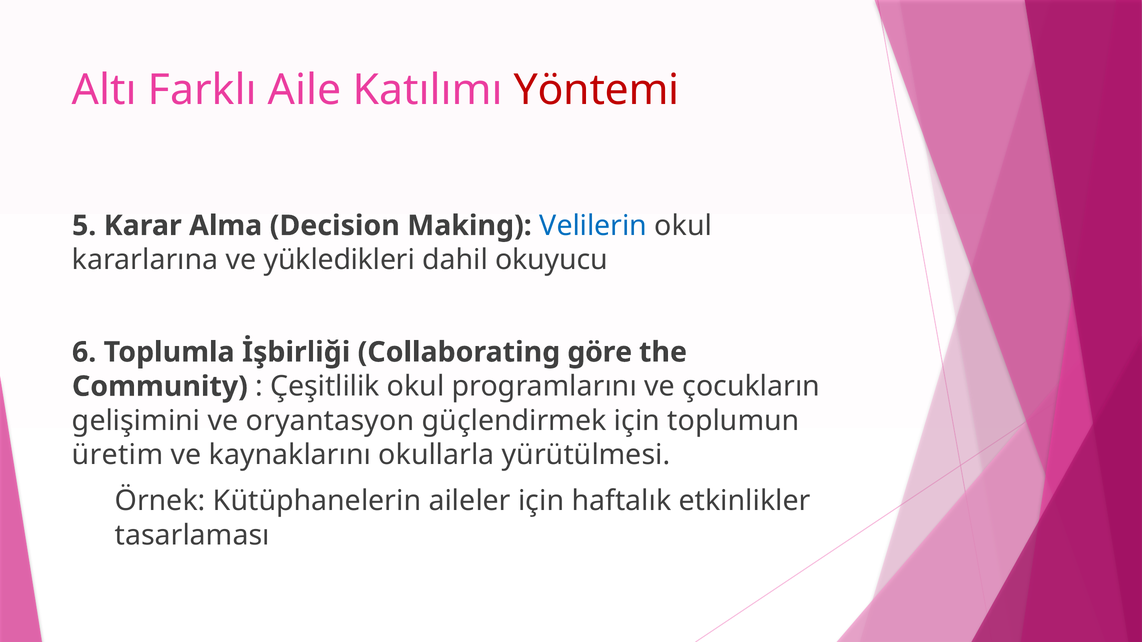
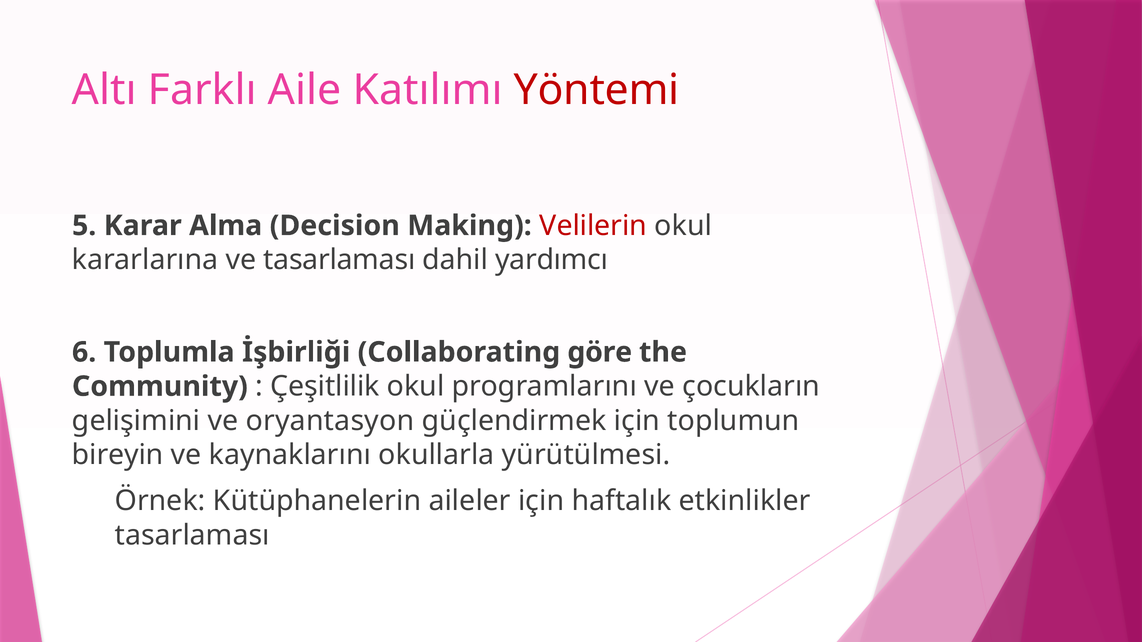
Velilerin colour: blue -> red
ve yükledikleri: yükledikleri -> tasarlaması
okuyucu: okuyucu -> yardımcı
üretim: üretim -> bireyin
